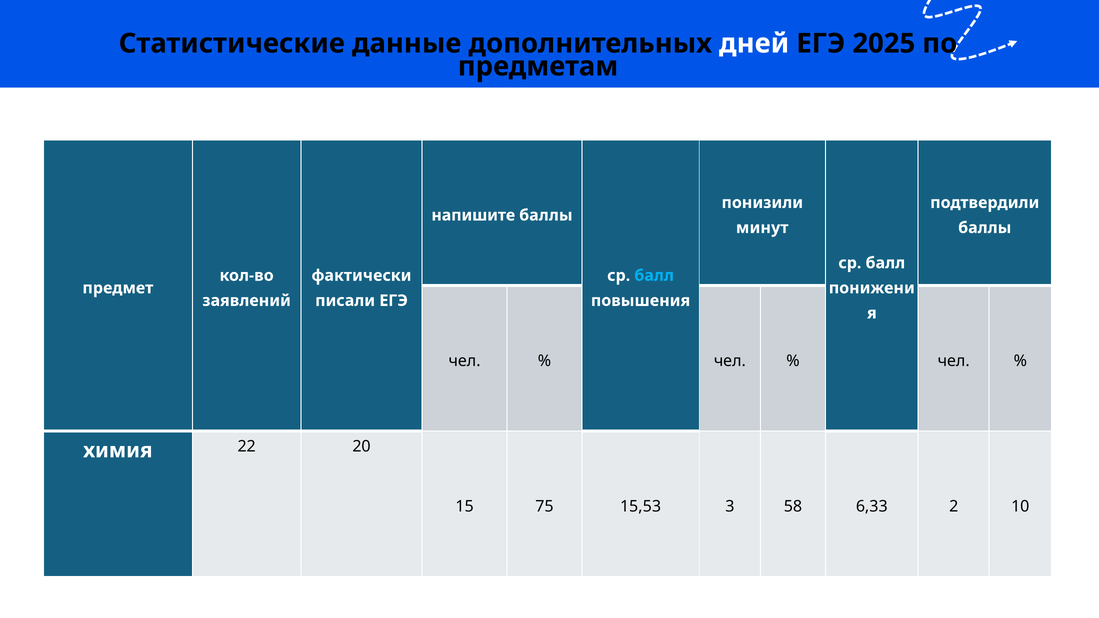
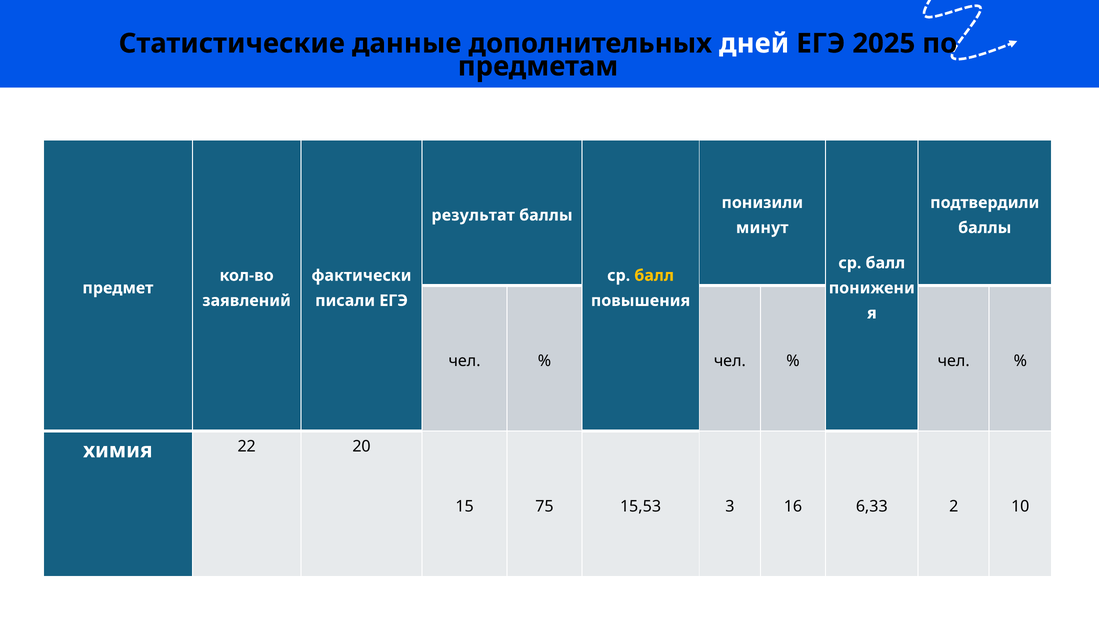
напишите: напишите -> результат
балл at (654, 276) colour: light blue -> yellow
58: 58 -> 16
